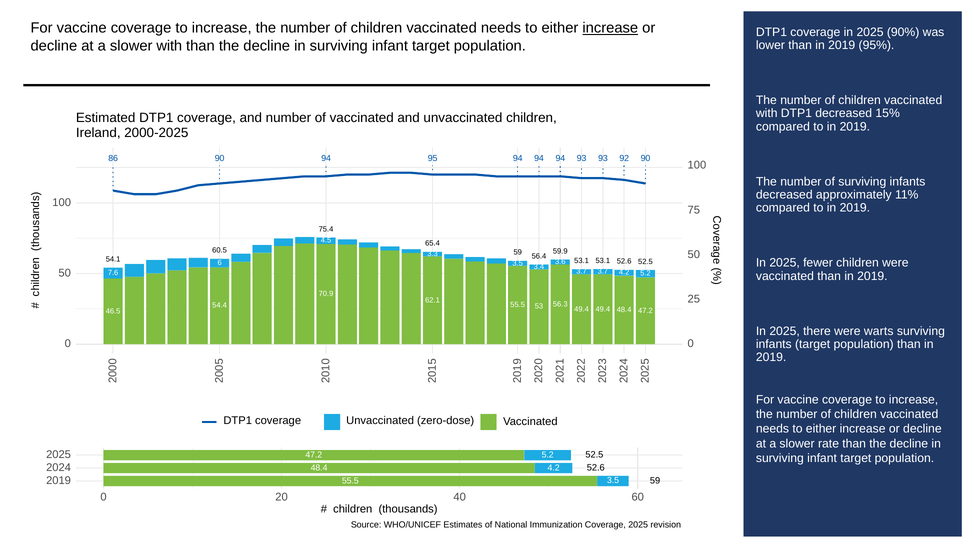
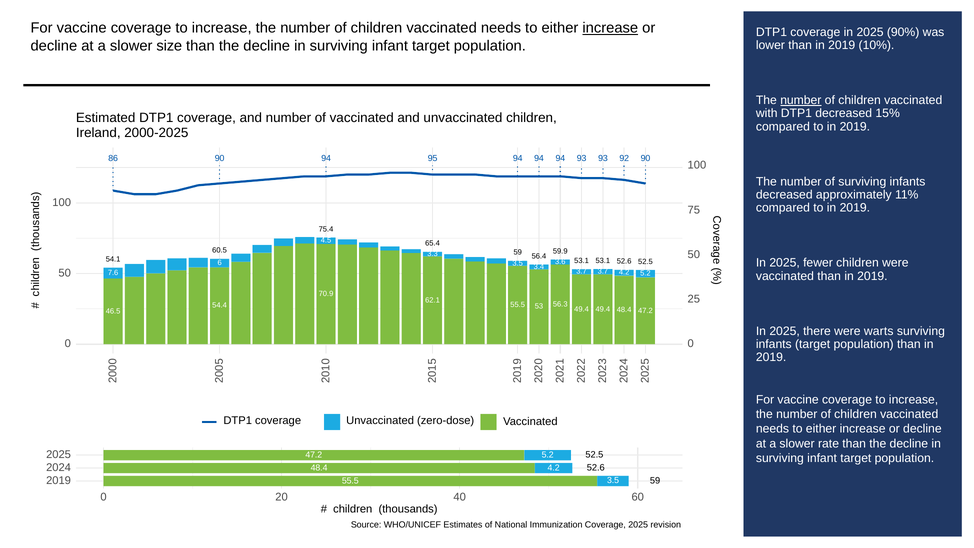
slower with: with -> size
95%: 95% -> 10%
number at (801, 100) underline: none -> present
